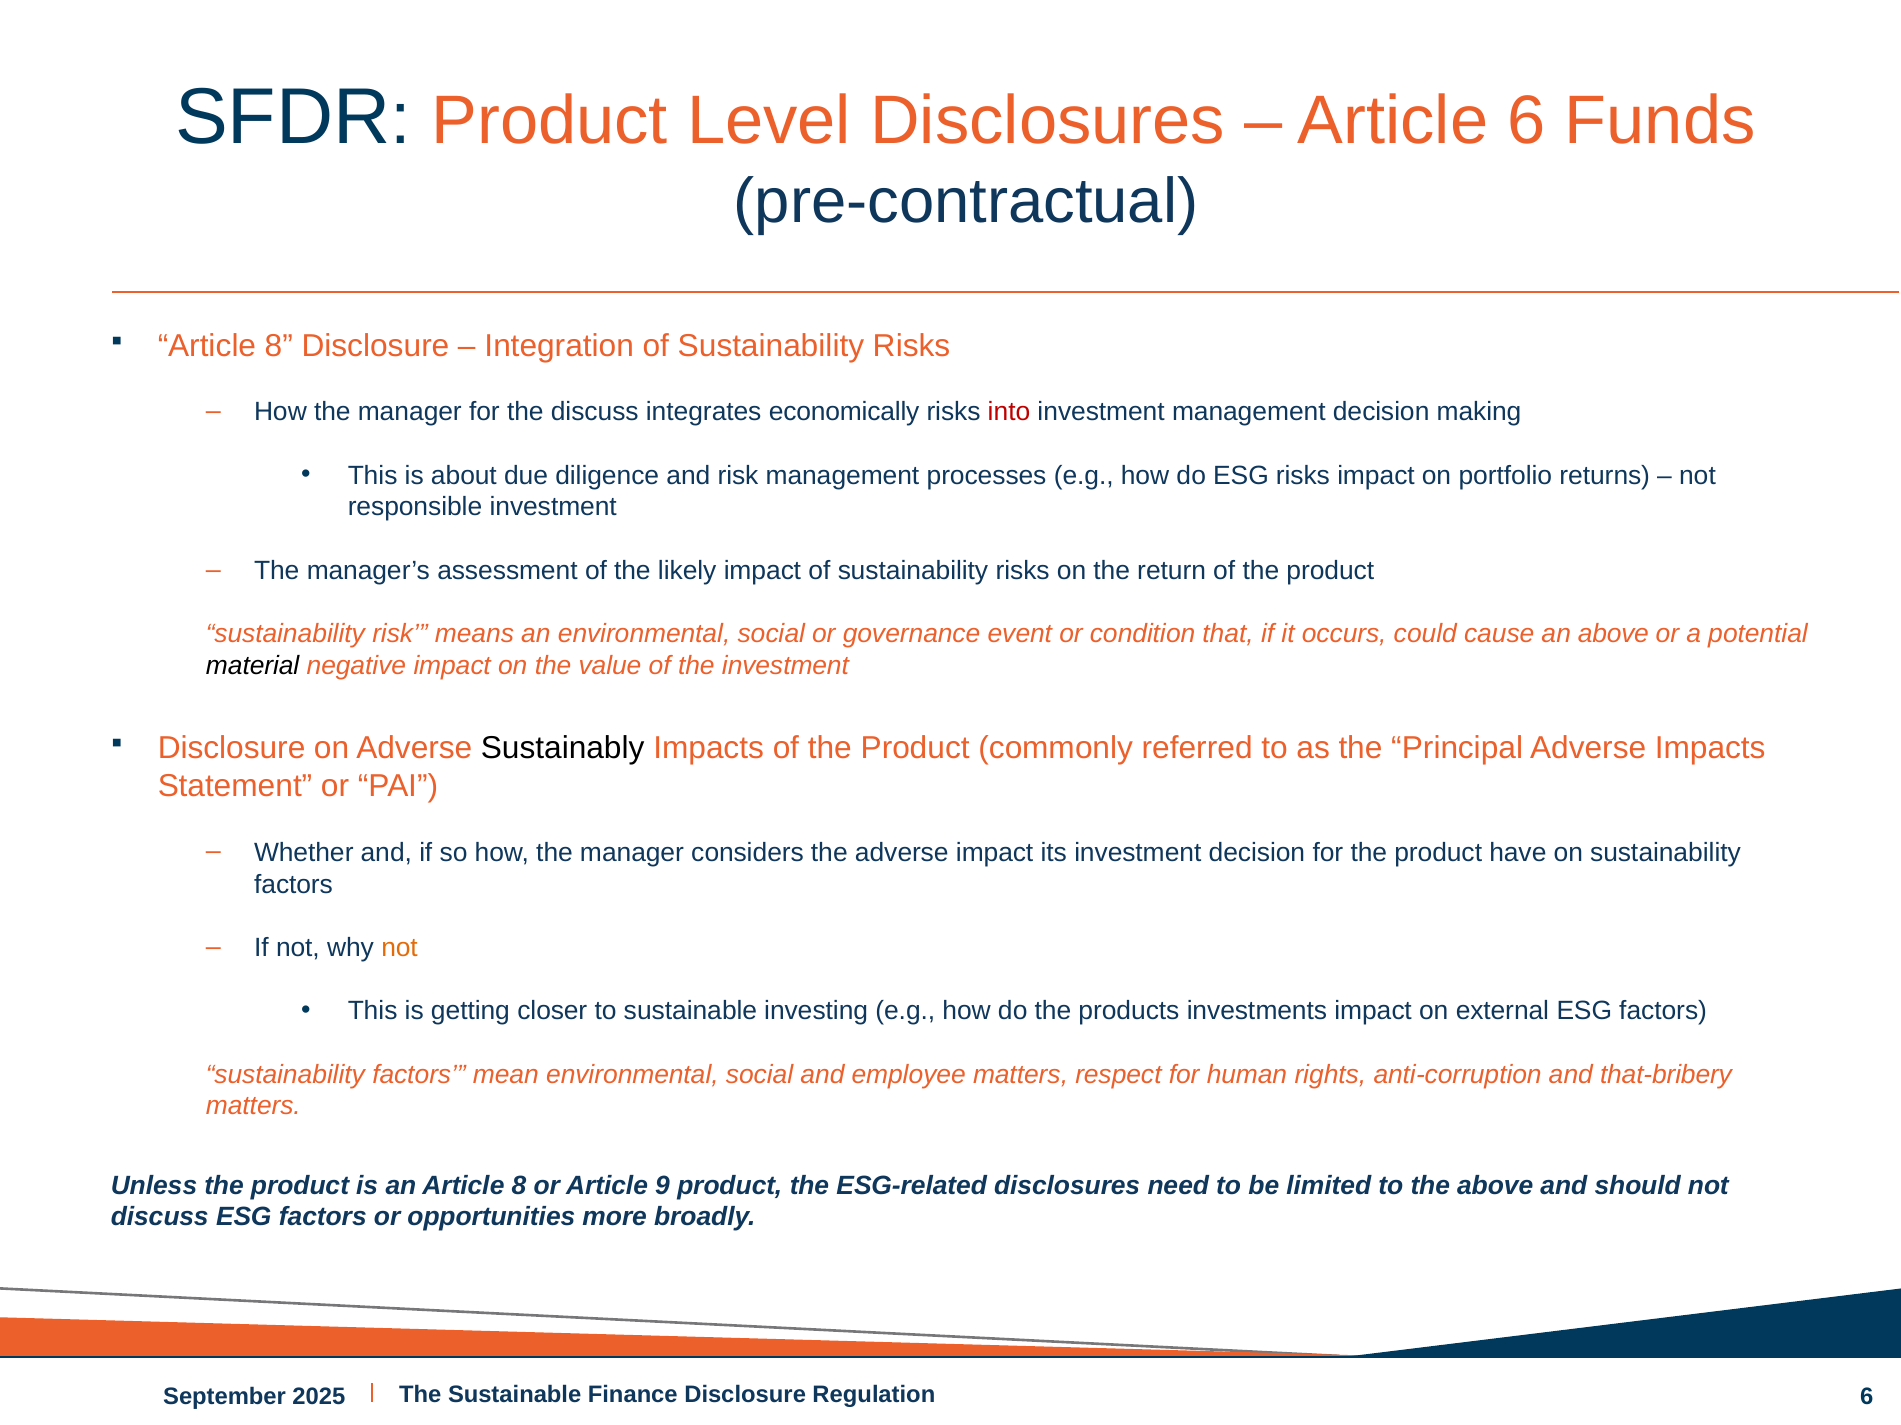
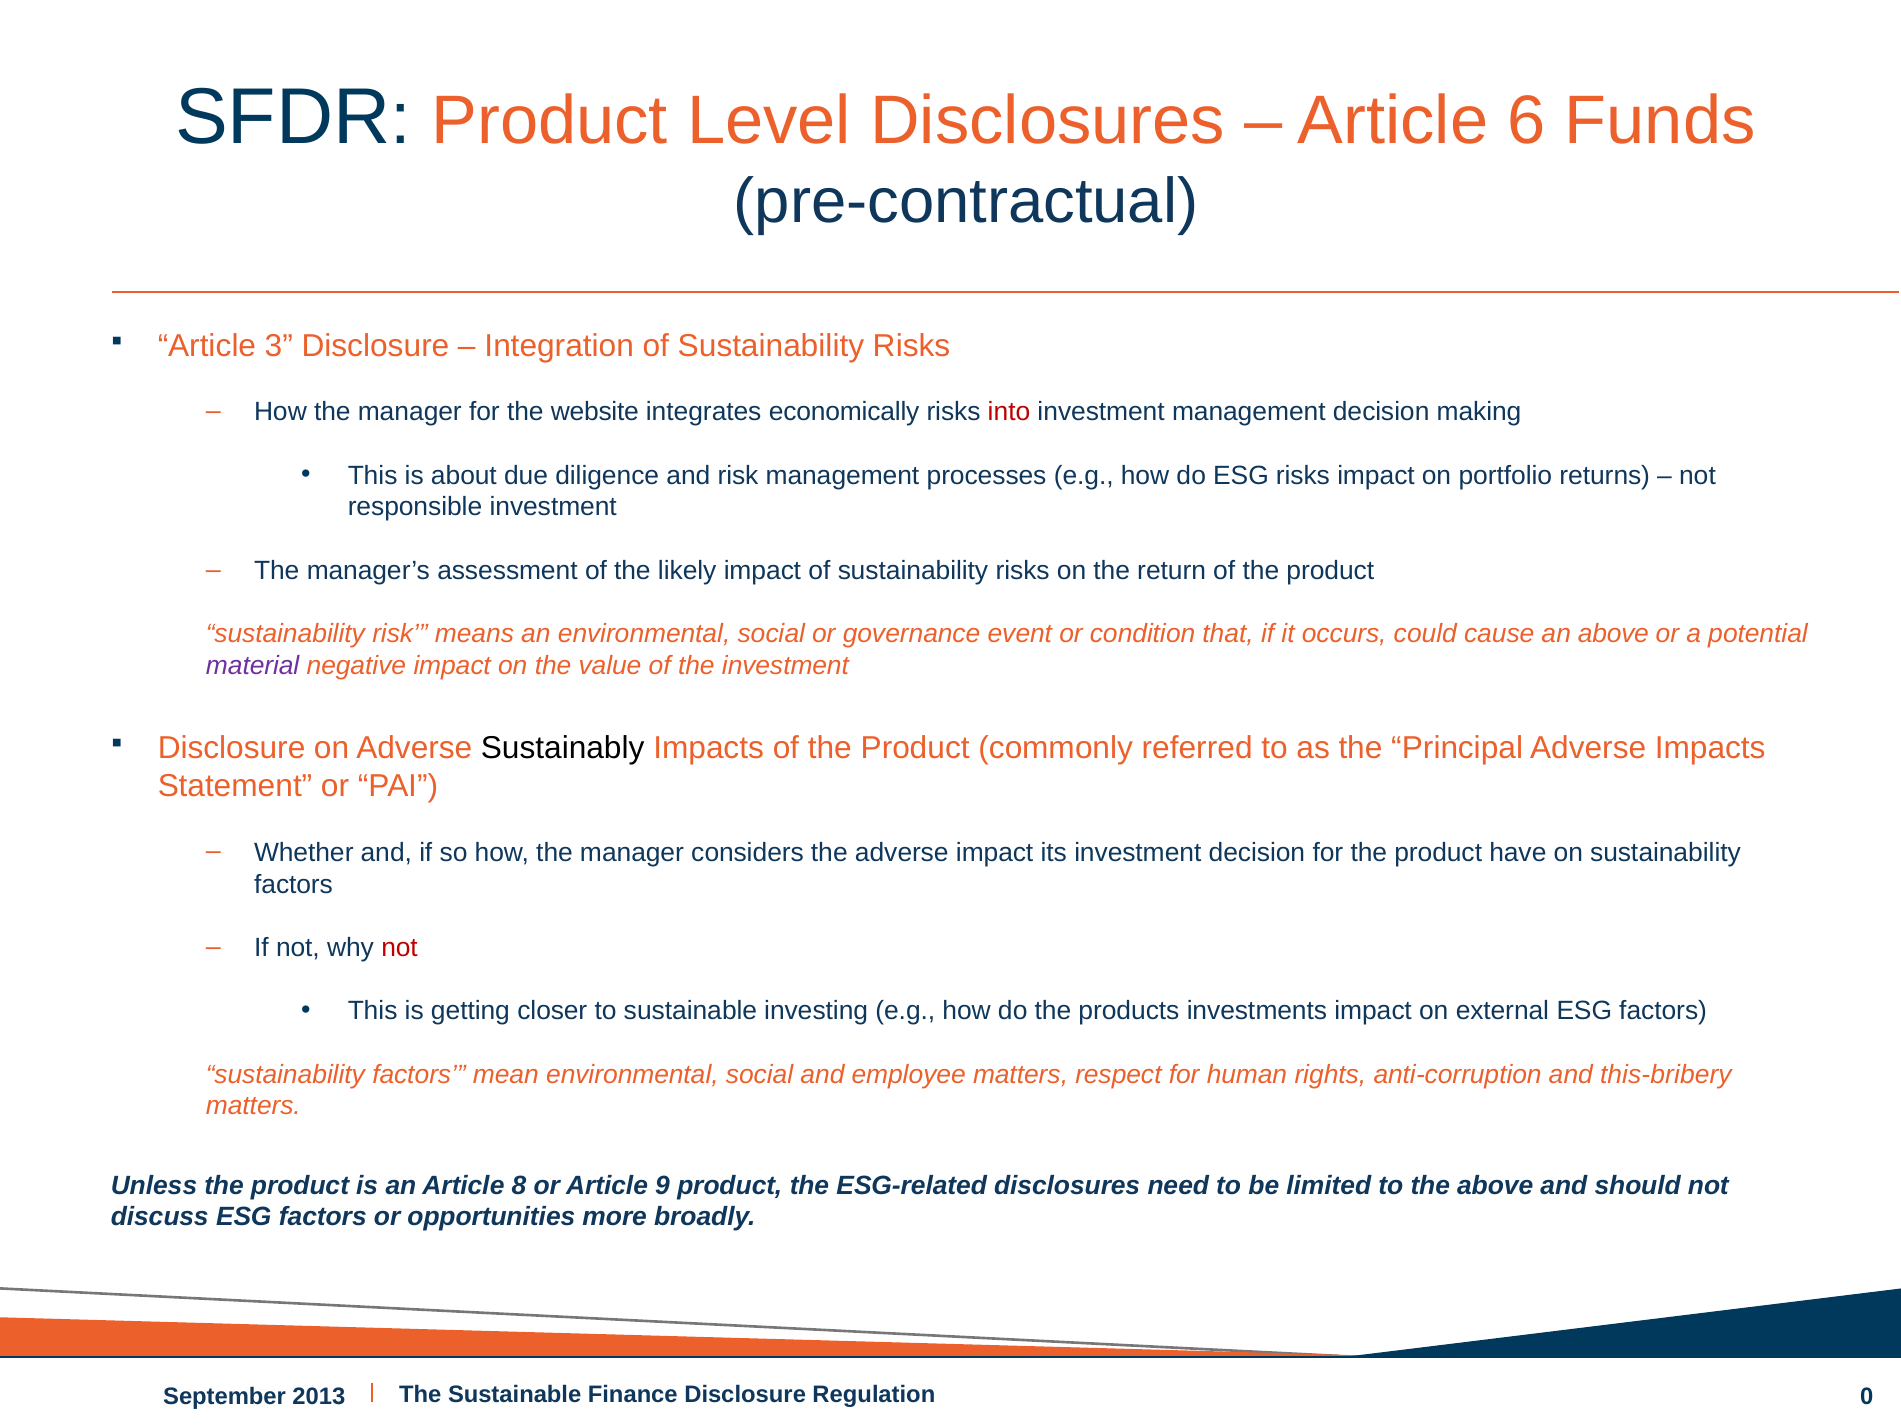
8 at (279, 346): 8 -> 3
the discuss: discuss -> website
material colour: black -> purple
not at (400, 948) colour: orange -> red
that‐bribery: that‐bribery -> this‐bribery
Regulation 6: 6 -> 0
2025: 2025 -> 2013
